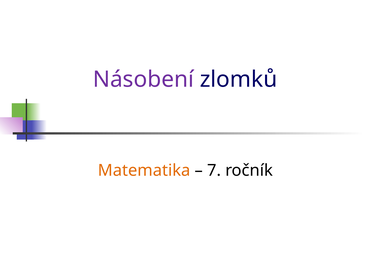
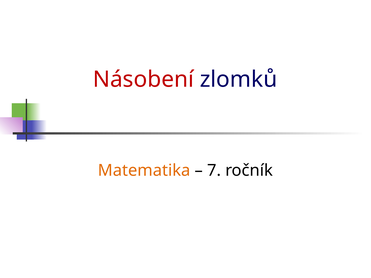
Násobení colour: purple -> red
